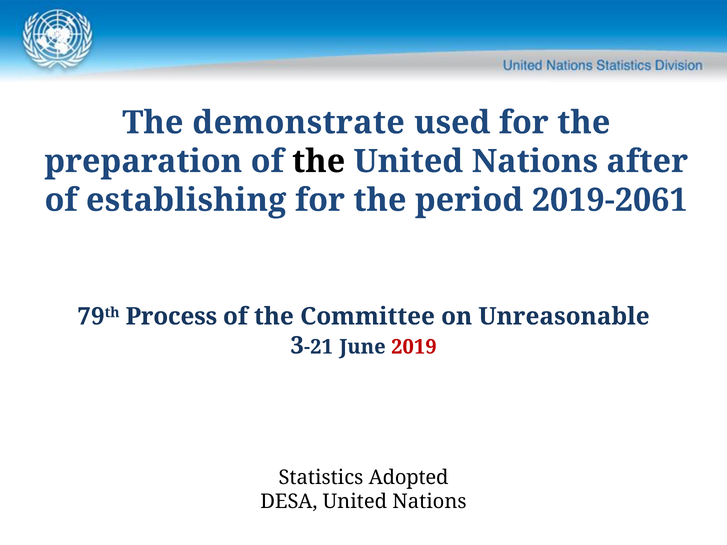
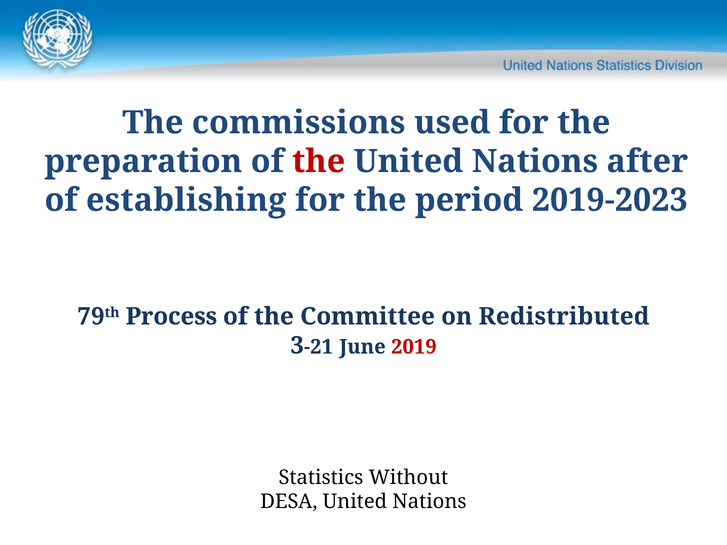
demonstrate: demonstrate -> commissions
the at (319, 161) colour: black -> red
2019-2061: 2019-2061 -> 2019-2023
Unreasonable: Unreasonable -> Redistributed
Adopted: Adopted -> Without
